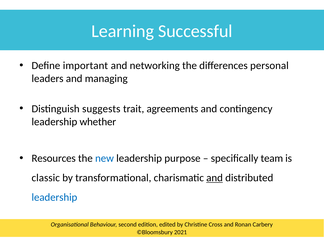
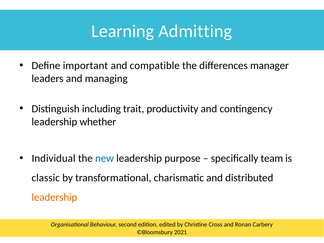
Successful: Successful -> Admitting
networking: networking -> compatible
personal: personal -> manager
suggests: suggests -> including
agreements: agreements -> productivity
Resources: Resources -> Individual
and at (215, 178) underline: present -> none
leadership at (54, 197) colour: blue -> orange
